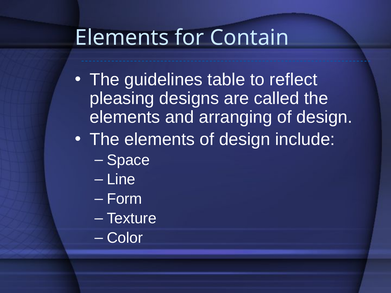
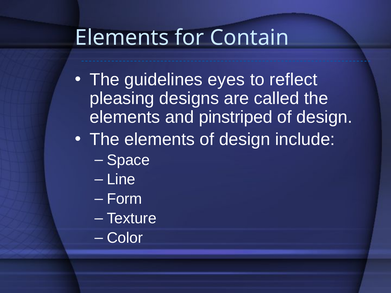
table: table -> eyes
arranging: arranging -> pinstriped
